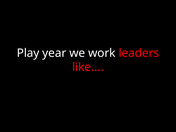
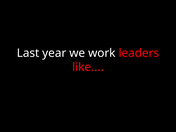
Play: Play -> Last
